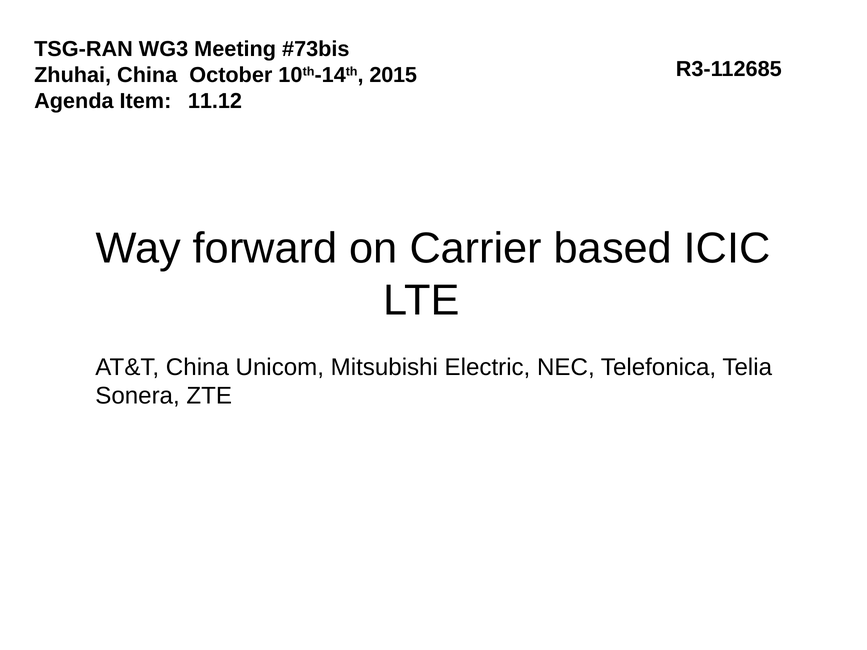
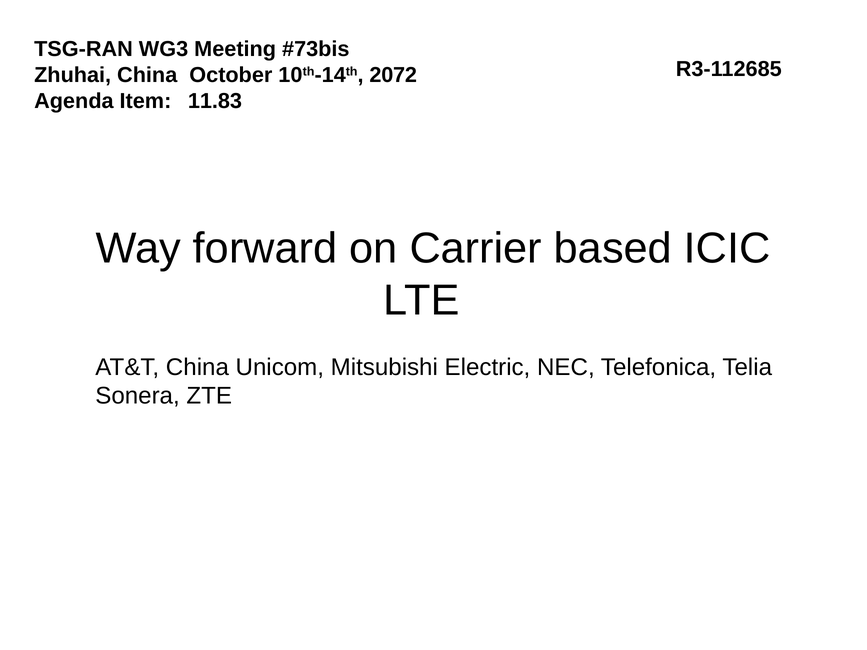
2015: 2015 -> 2072
11.12: 11.12 -> 11.83
